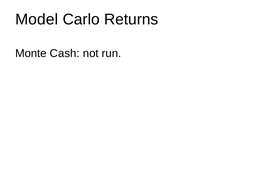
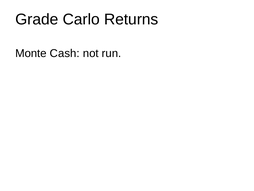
Model: Model -> Grade
